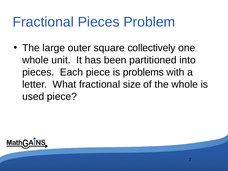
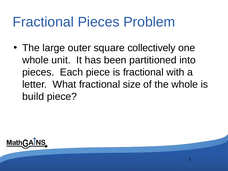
is problems: problems -> fractional
used: used -> build
